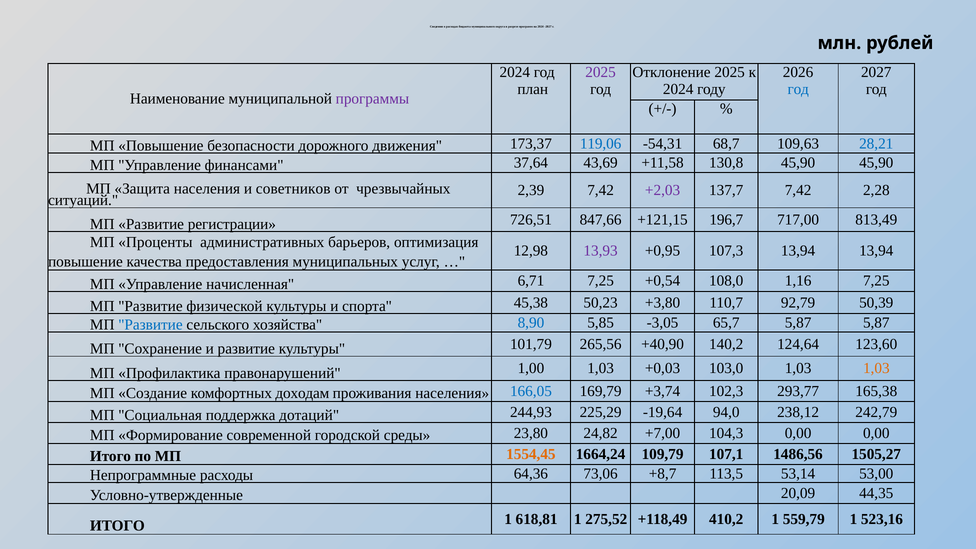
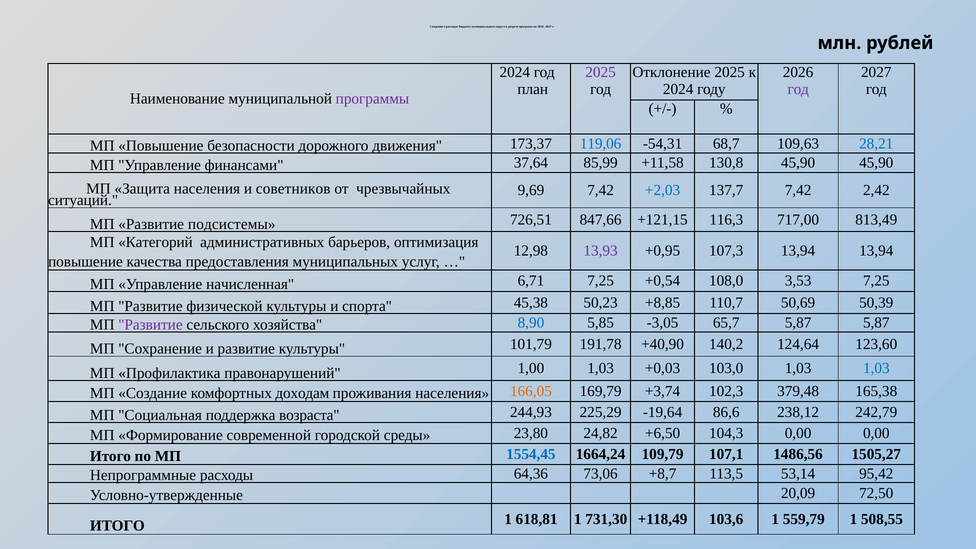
год at (798, 89) colour: blue -> purple
43,69: 43,69 -> 85,99
2,39: 2,39 -> 9,69
+2,03 colour: purple -> blue
2,28: 2,28 -> 2,42
регистрации: регистрации -> подсистемы
196,7: 196,7 -> 116,3
Проценты: Проценты -> Категорий
1,16: 1,16 -> 3,53
+3,80: +3,80 -> +8,85
92,79: 92,79 -> 50,69
Развитие at (150, 325) colour: blue -> purple
265,56: 265,56 -> 191,78
1,03 at (876, 368) colour: orange -> blue
166,05 colour: blue -> orange
293,77: 293,77 -> 379,48
дотаций: дотаций -> возраста
94,0: 94,0 -> 86,6
+7,00: +7,00 -> +6,50
1554,45 colour: orange -> blue
53,00: 53,00 -> 95,42
44,35: 44,35 -> 72,50
275,52: 275,52 -> 731,30
410,2: 410,2 -> 103,6
523,16: 523,16 -> 508,55
